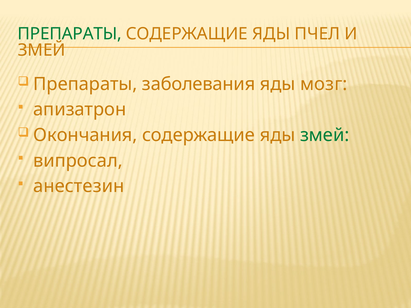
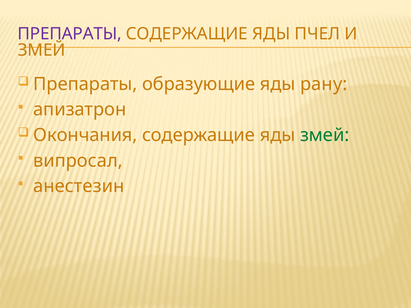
ПРЕПАРАТЫ at (70, 34) colour: green -> purple
заболевания: заболевания -> образующие
мозг: мозг -> рану
